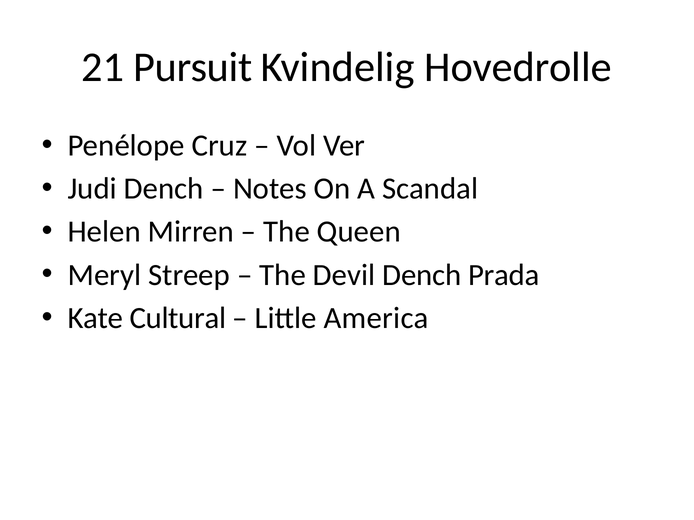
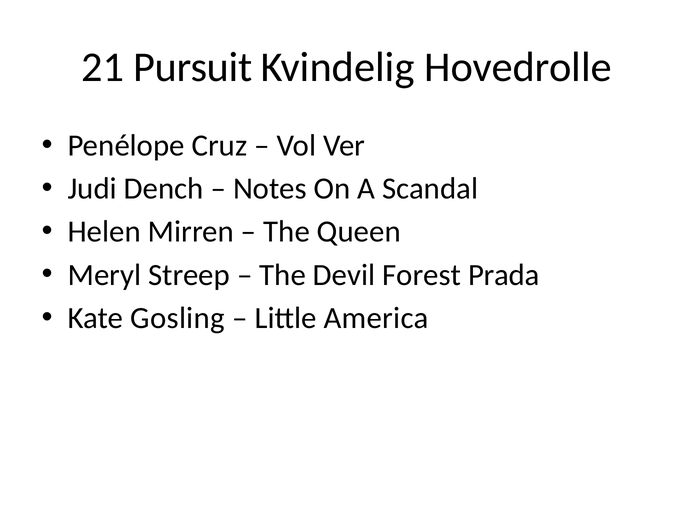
Devil Dench: Dench -> Forest
Cultural: Cultural -> Gosling
